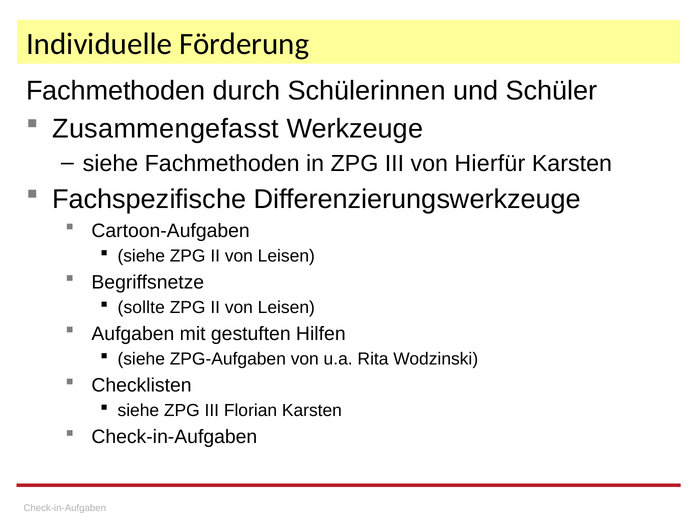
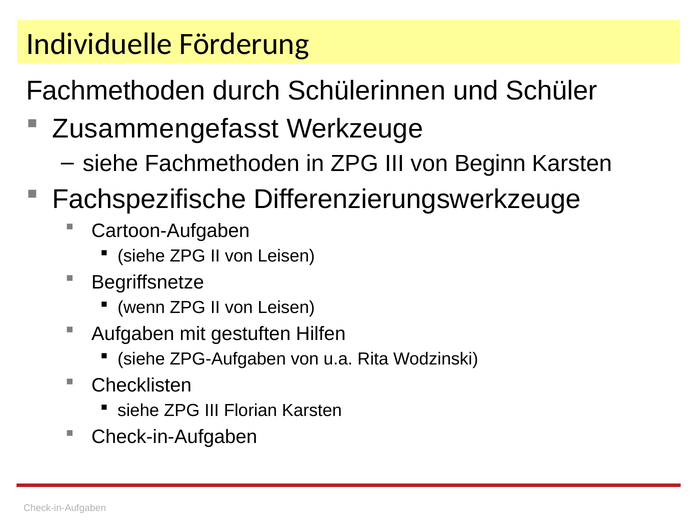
Hierfür: Hierfür -> Beginn
sollte: sollte -> wenn
